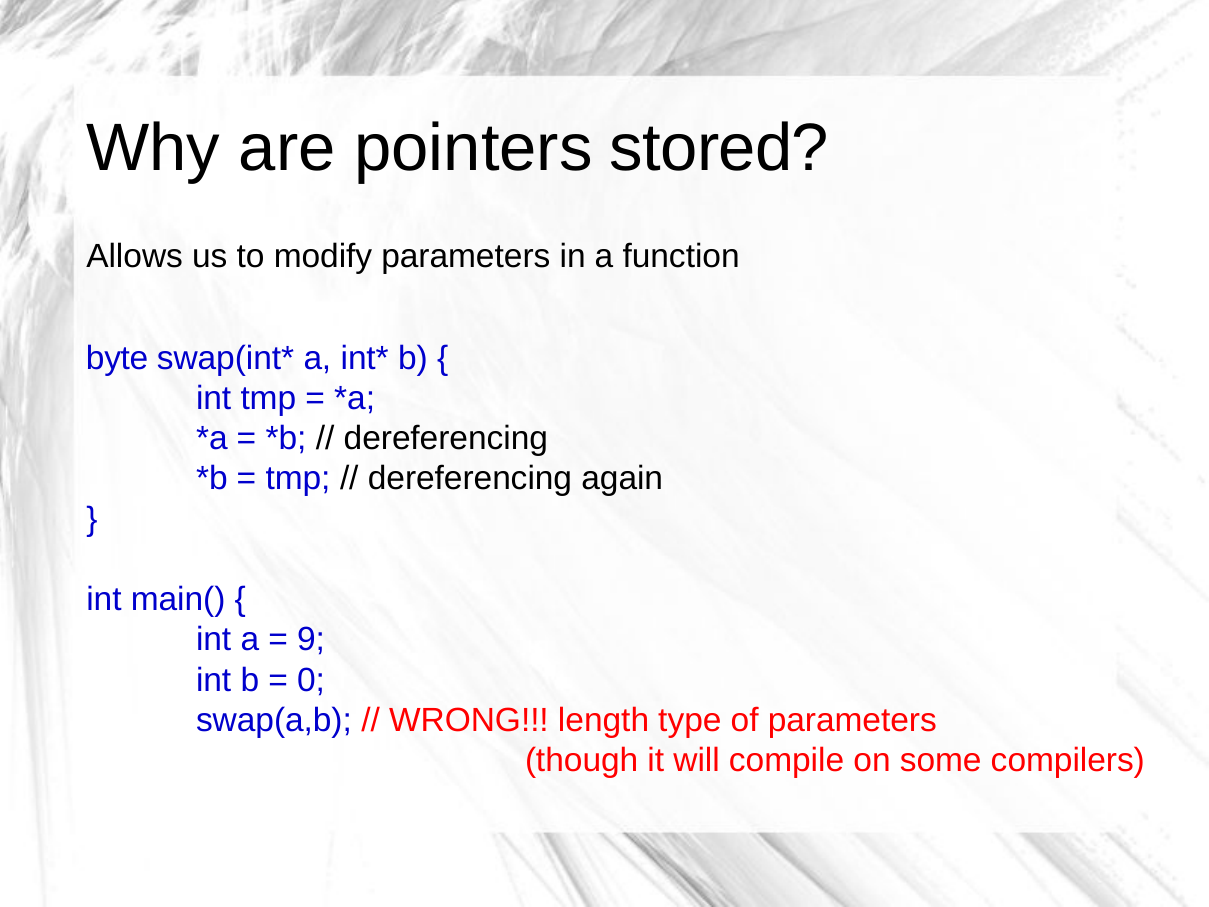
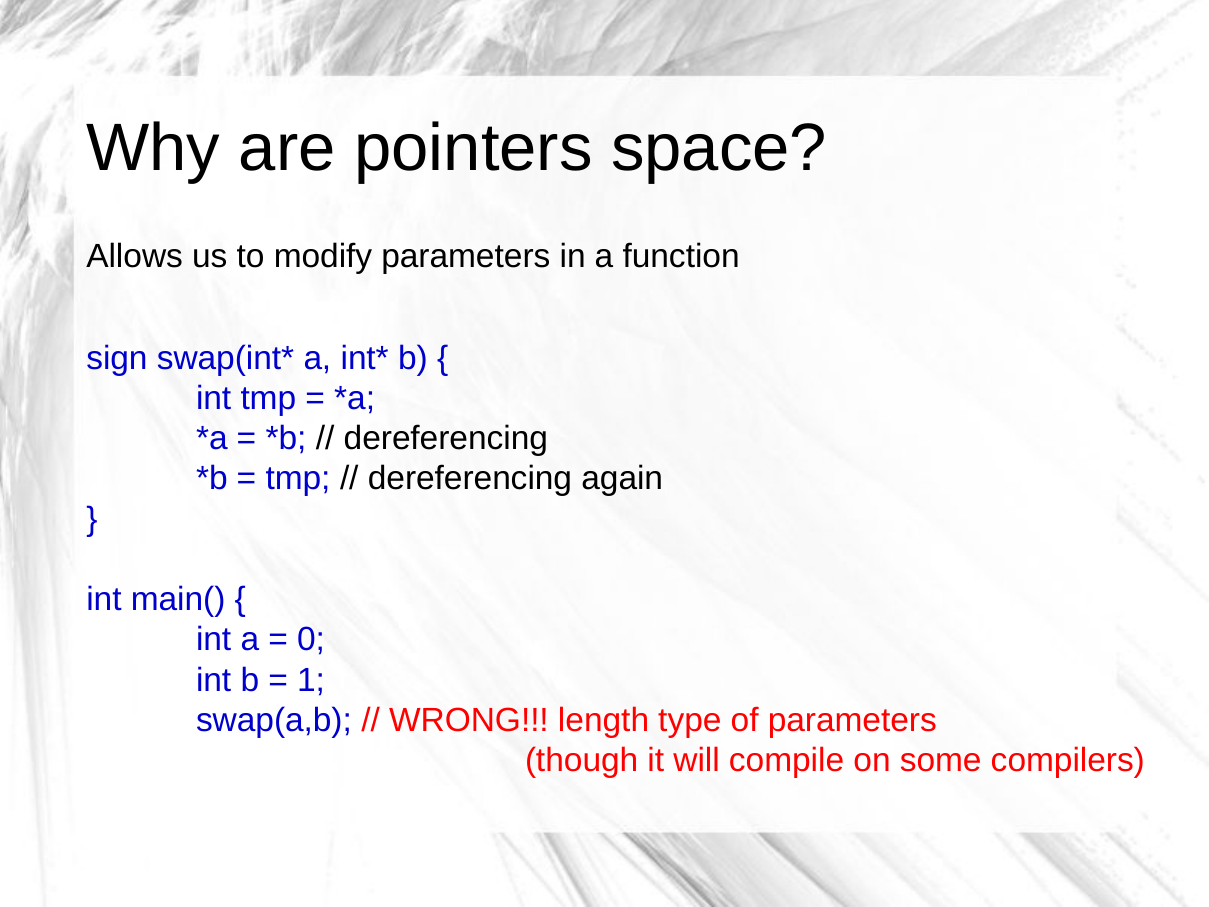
stored: stored -> space
byte: byte -> sign
9: 9 -> 0
0: 0 -> 1
